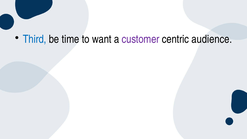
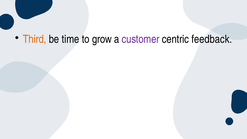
Third colour: blue -> orange
want: want -> grow
audience: audience -> feedback
